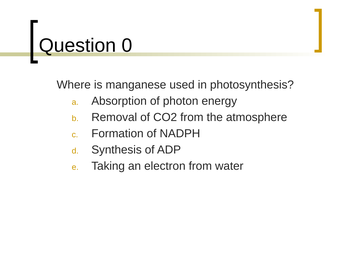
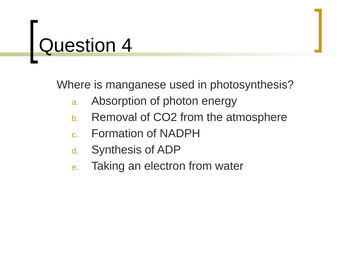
0: 0 -> 4
